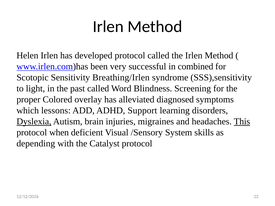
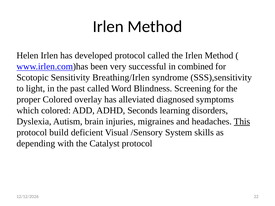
which lessons: lessons -> colored
Support: Support -> Seconds
Dyslexia underline: present -> none
when: when -> build
